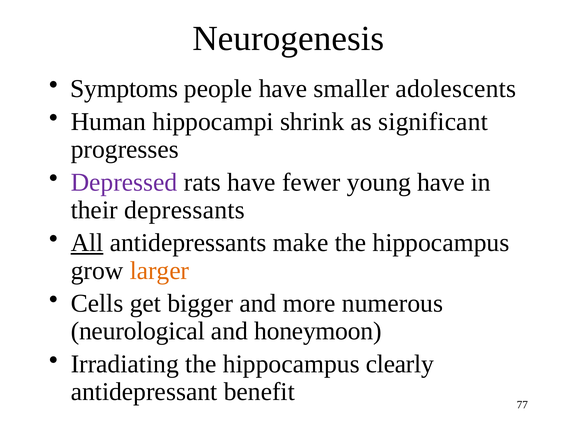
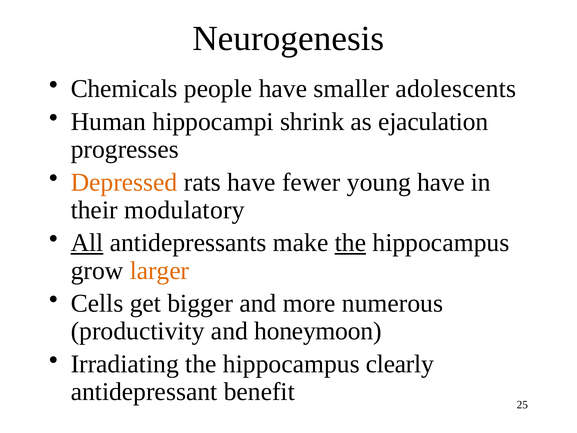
Symptoms: Symptoms -> Chemicals
significant: significant -> ejaculation
Depressed colour: purple -> orange
depressants: depressants -> modulatory
the at (350, 243) underline: none -> present
neurological: neurological -> productivity
77: 77 -> 25
